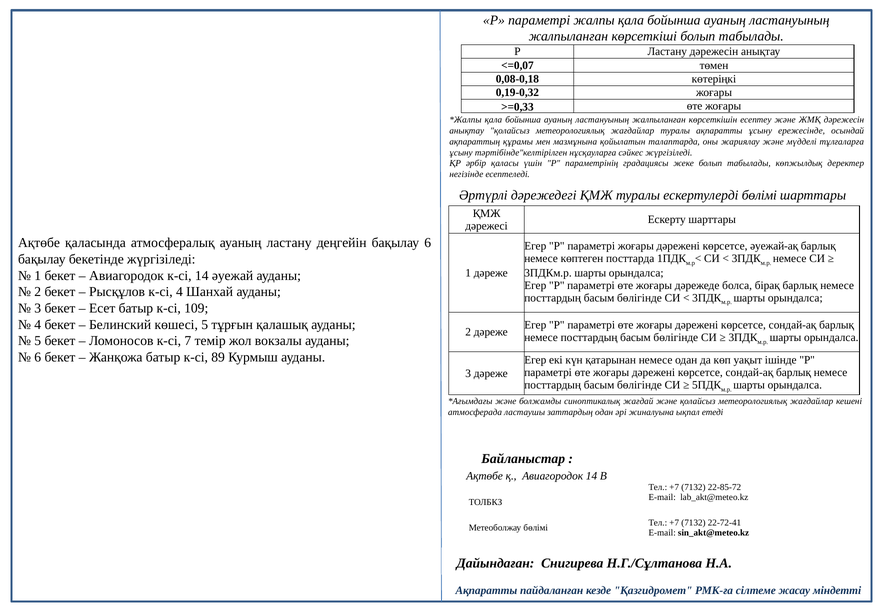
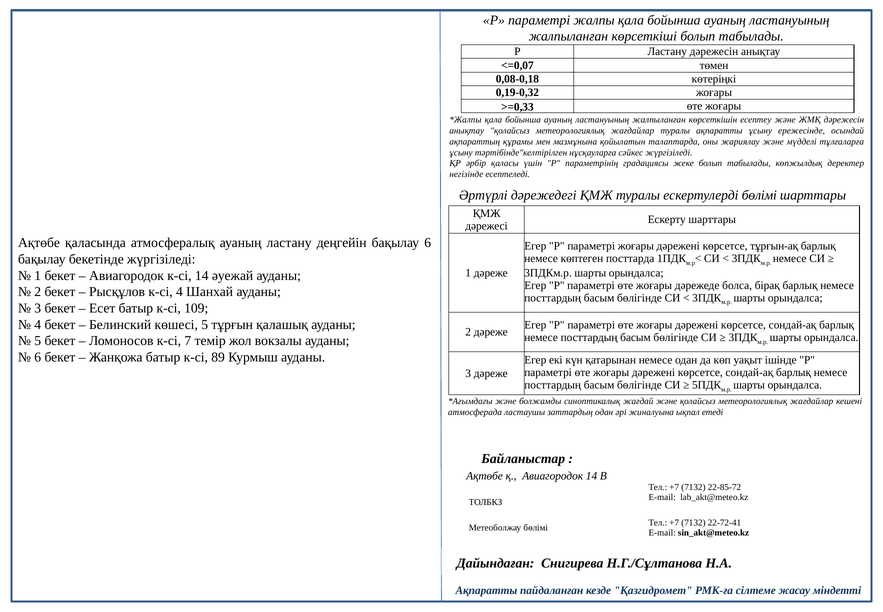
әуежай-ақ: әуежай-ақ -> тұрғын-ақ
